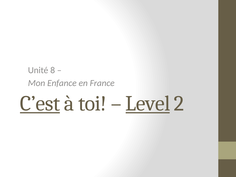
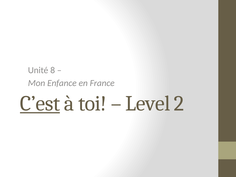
Level underline: present -> none
